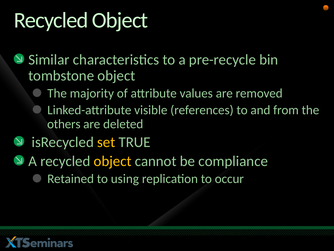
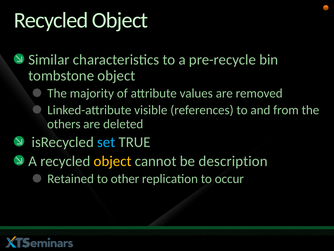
set colour: yellow -> light blue
compliance: compliance -> description
using: using -> other
